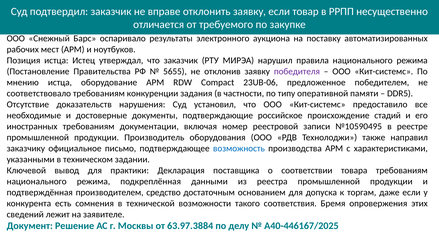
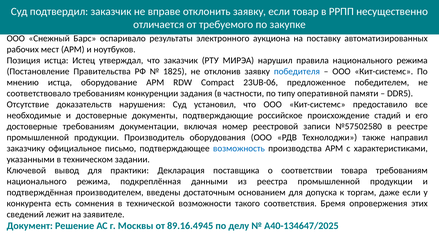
5655: 5655 -> 1825
победителя colour: purple -> blue
иностранных at (32, 126): иностранных -> достоверные
№10590495: №10590495 -> №57502580
средство: средство -> введены
63.97.3884: 63.97.3884 -> 89.16.4945
А40-446167/2025: А40-446167/2025 -> А40-134647/2025
